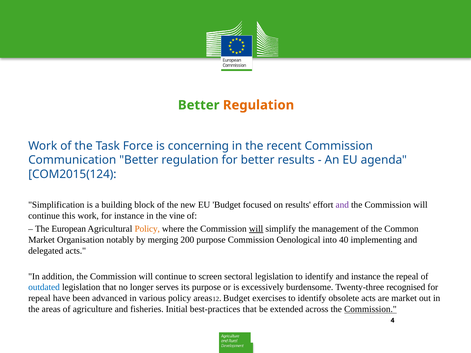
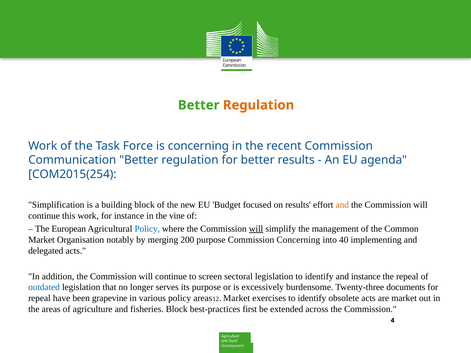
COM2015(124: COM2015(124 -> COM2015(254
and at (342, 205) colour: purple -> orange
Policy at (147, 229) colour: orange -> blue
Commission Oenological: Oenological -> Concerning
recognised: recognised -> documents
advanced: advanced -> grapevine
Budget at (237, 299): Budget -> Market
fisheries Initial: Initial -> Block
best-practices that: that -> first
Commission at (370, 310) underline: present -> none
